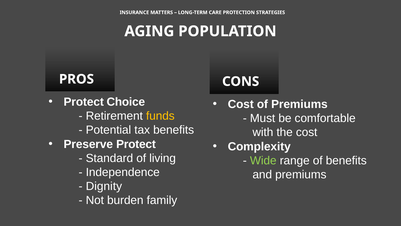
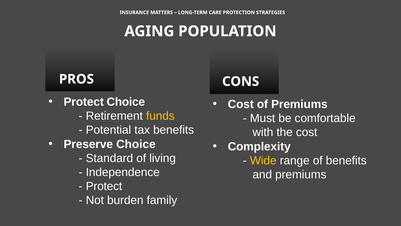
Preserve Protect: Protect -> Choice
Wide colour: light green -> yellow
Dignity at (104, 186): Dignity -> Protect
